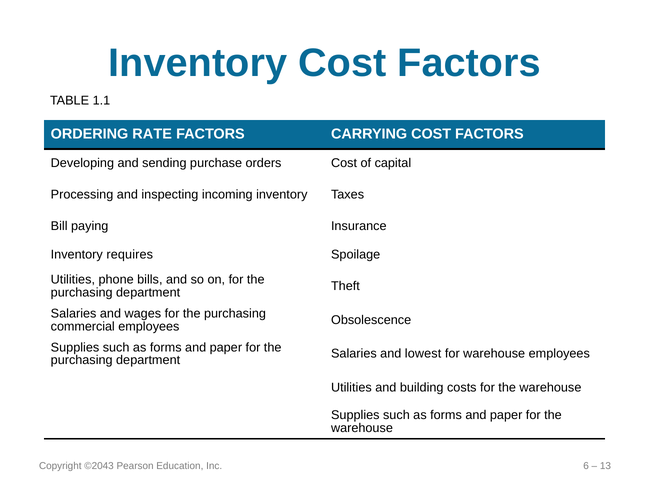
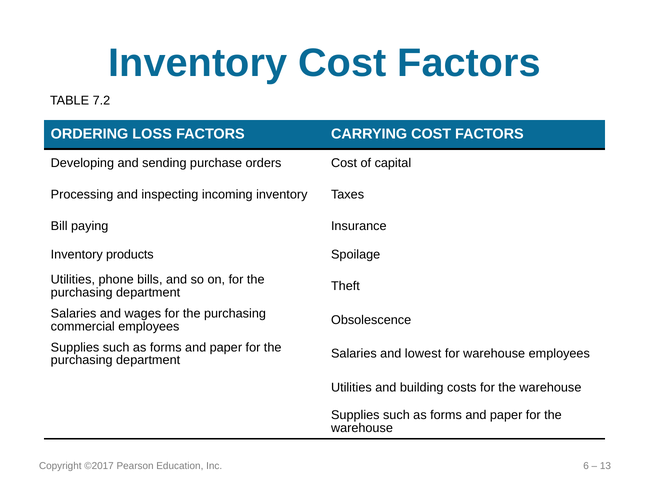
1.1: 1.1 -> 7.2
RATE: RATE -> LOSS
requires: requires -> products
©2043: ©2043 -> ©2017
